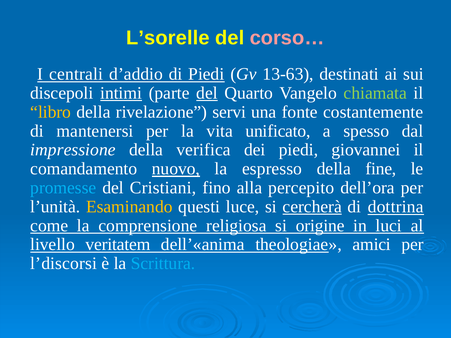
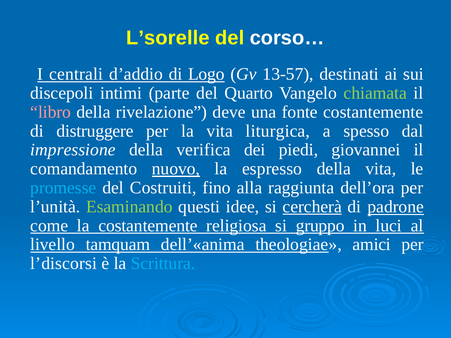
corso… colour: pink -> white
di Piedi: Piedi -> Logo
13-63: 13-63 -> 13-57
intimi underline: present -> none
del at (207, 93) underline: present -> none
libro colour: yellow -> pink
servi: servi -> deve
mantenersi: mantenersi -> distruggere
unificato: unificato -> liturgica
della fine: fine -> vita
Cristiani: Cristiani -> Costruiti
percepito: percepito -> raggiunta
Esaminando colour: yellow -> light green
luce: luce -> idee
dottrina: dottrina -> padrone
la comprensione: comprensione -> costantemente
origine: origine -> gruppo
veritatem: veritatem -> tamquam
